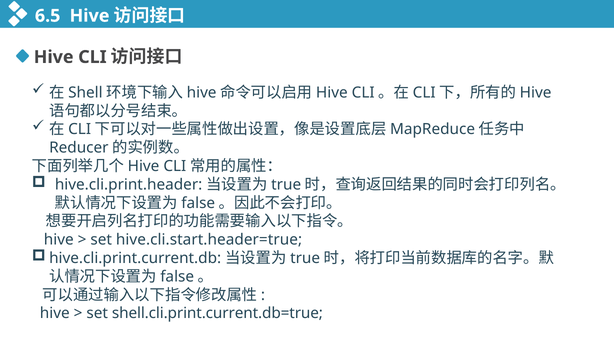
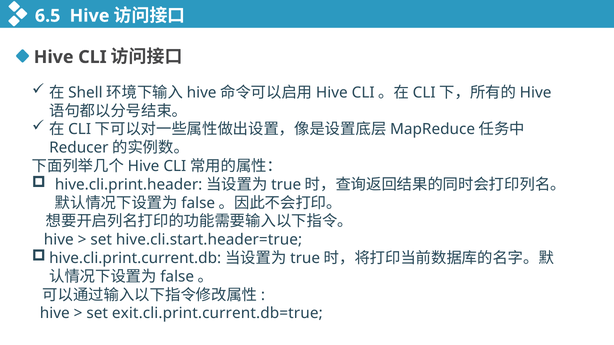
shell.cli.print.current.db=true: shell.cli.print.current.db=true -> exit.cli.print.current.db=true
